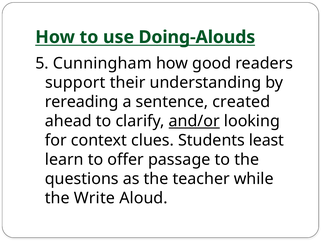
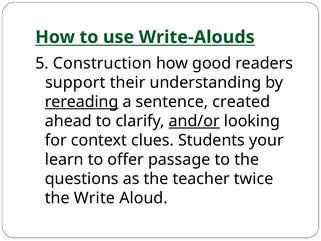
Doing-Alouds: Doing-Alouds -> Write-Alouds
Cunningham: Cunningham -> Construction
rereading underline: none -> present
least: least -> your
while: while -> twice
